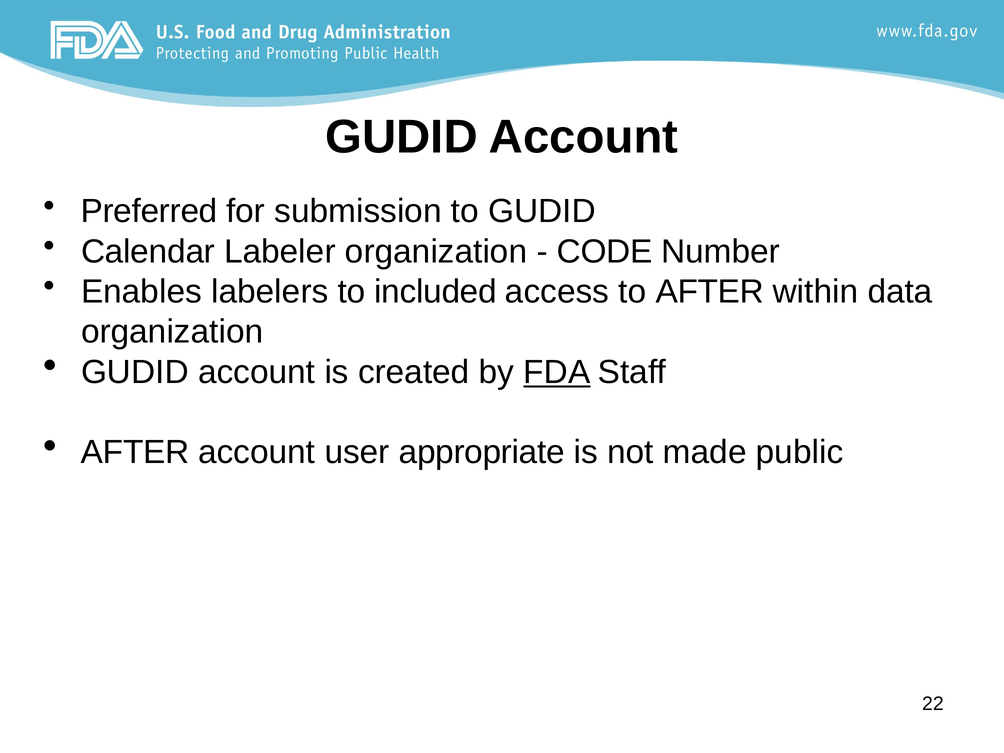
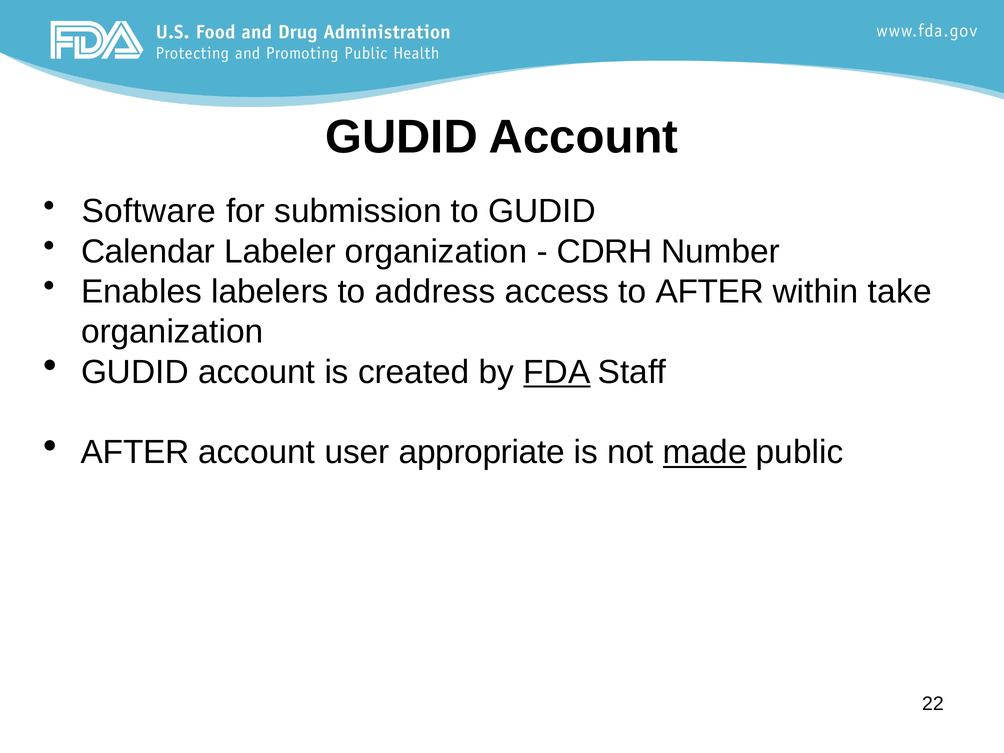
Preferred: Preferred -> Software
CODE: CODE -> CDRH
included: included -> address
data: data -> take
made underline: none -> present
